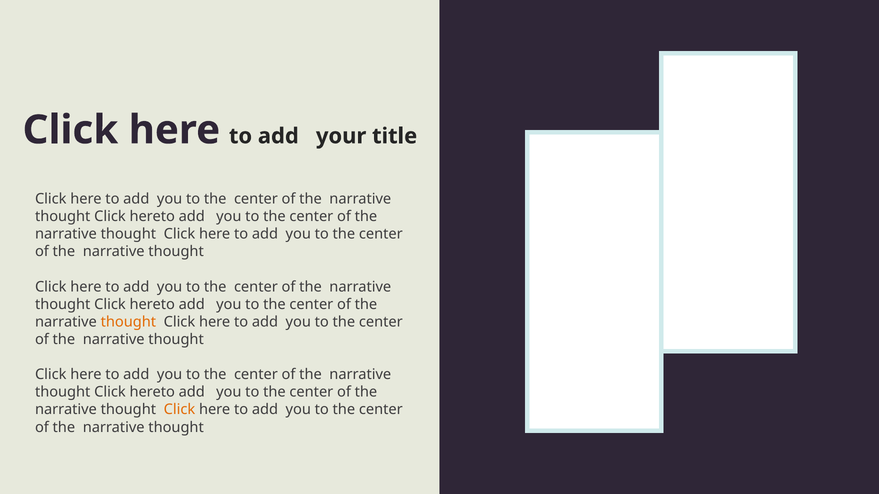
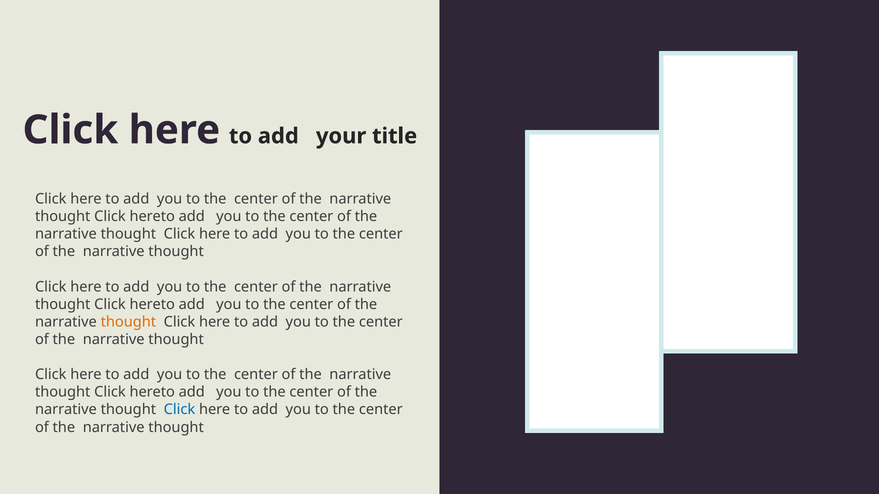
Click at (179, 410) colour: orange -> blue
